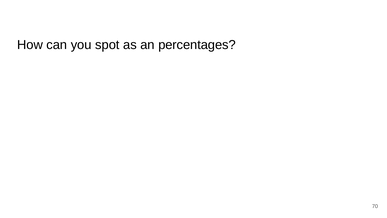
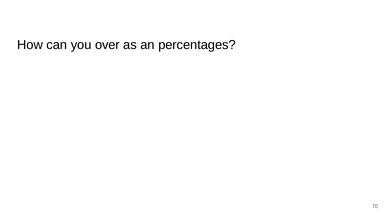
spot: spot -> over
